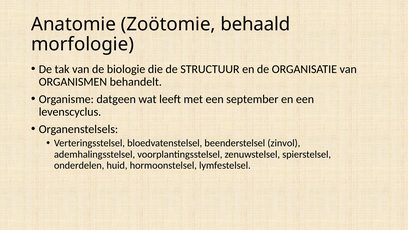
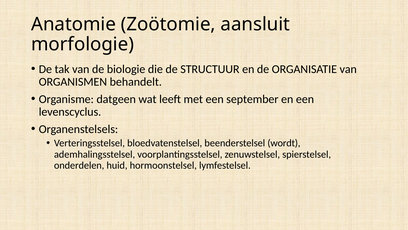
behaald: behaald -> aansluit
zinvol: zinvol -> wordt
